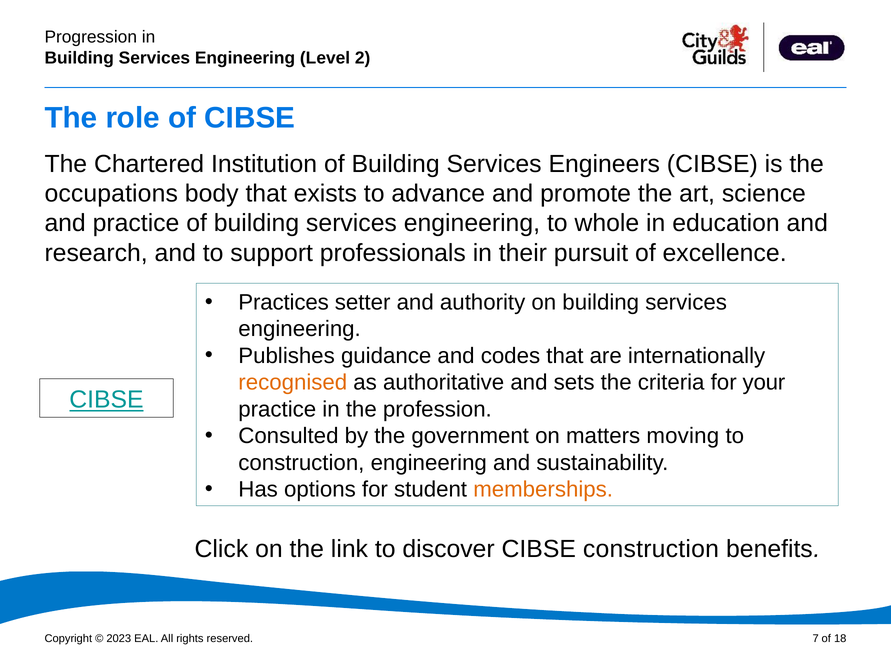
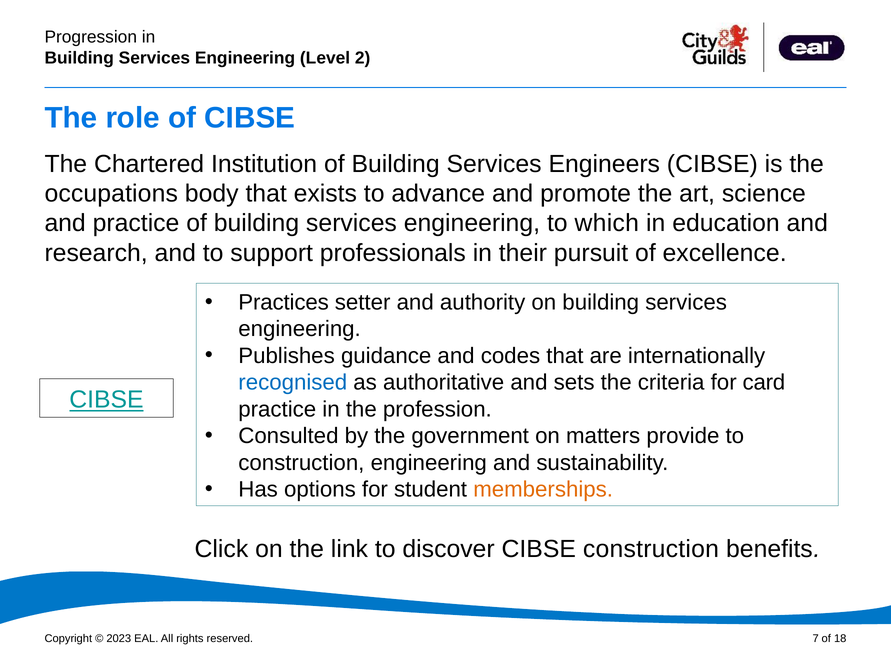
whole: whole -> which
recognised colour: orange -> blue
your: your -> card
moving: moving -> provide
